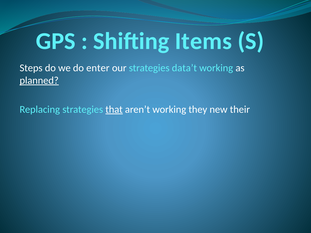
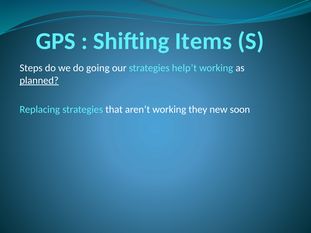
enter: enter -> going
data’t: data’t -> help’t
that underline: present -> none
their: their -> soon
